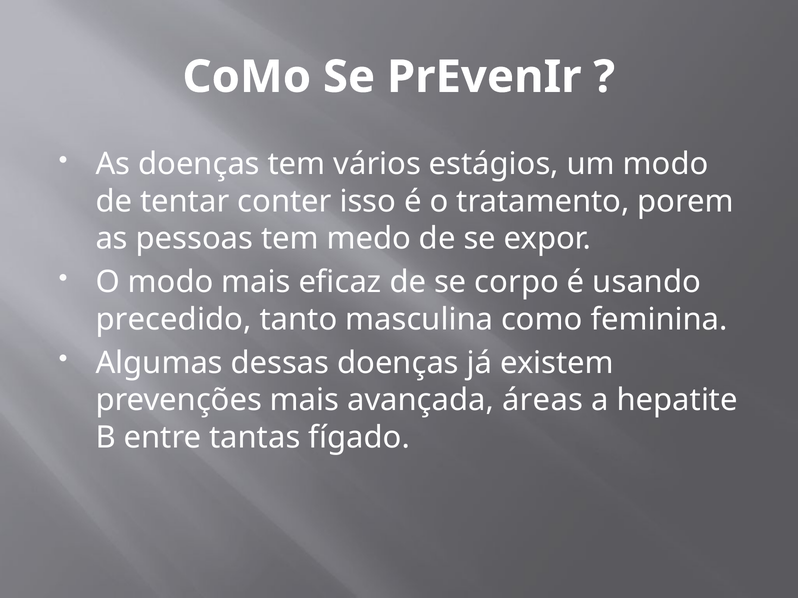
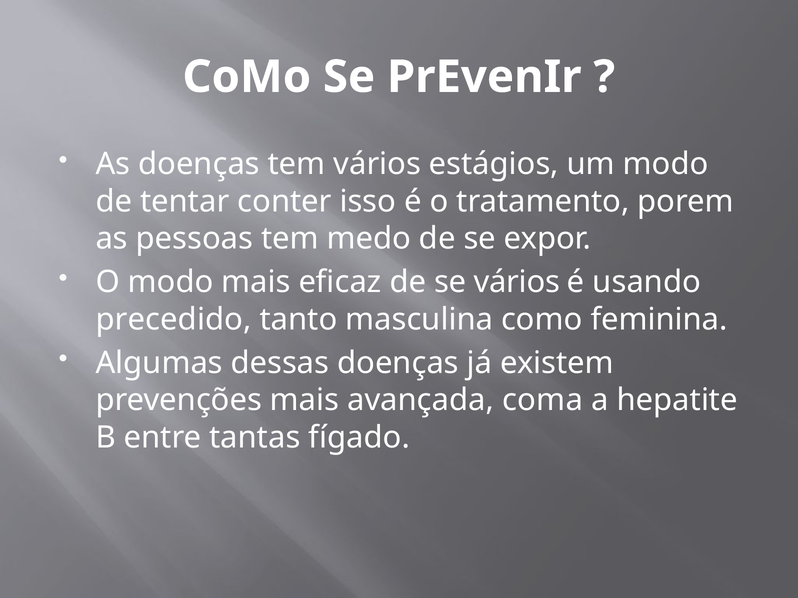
se corpo: corpo -> vários
áreas: áreas -> coma
